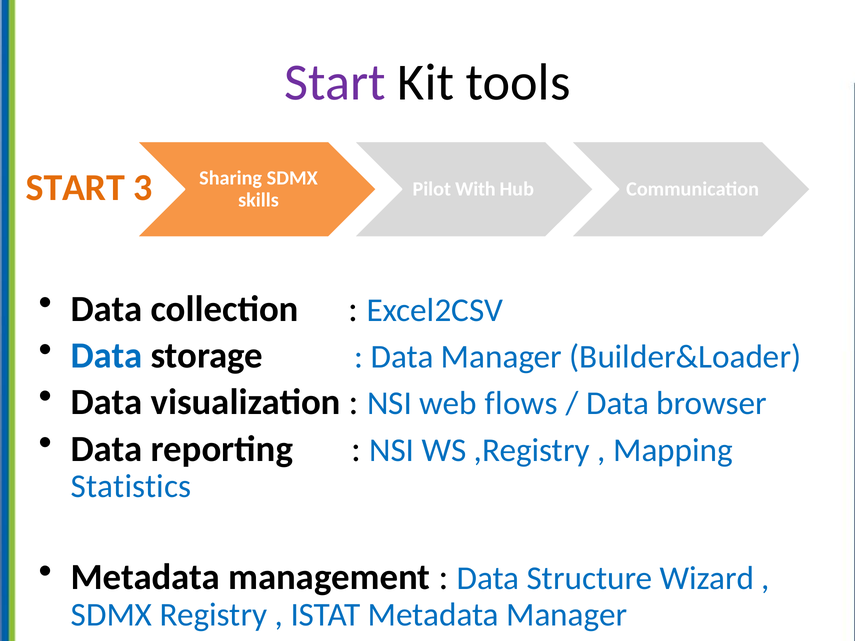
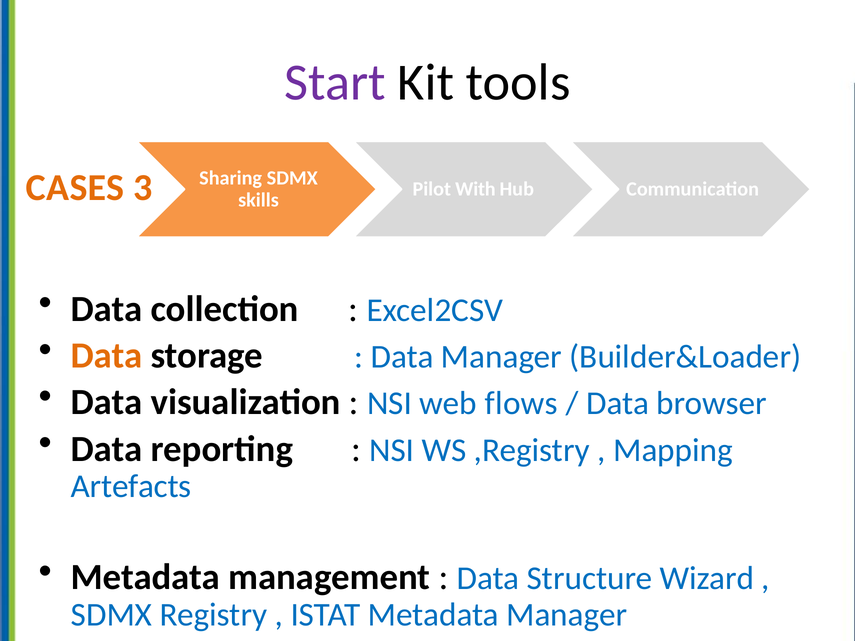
START at (75, 188): START -> CASES
Data at (107, 356) colour: blue -> orange
Statistics: Statistics -> Artefacts
